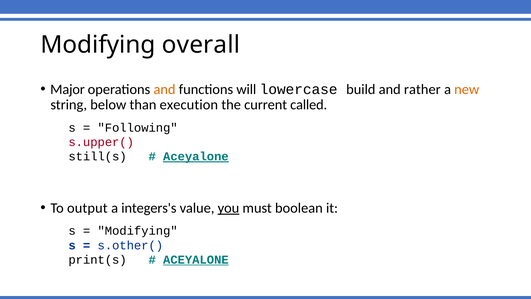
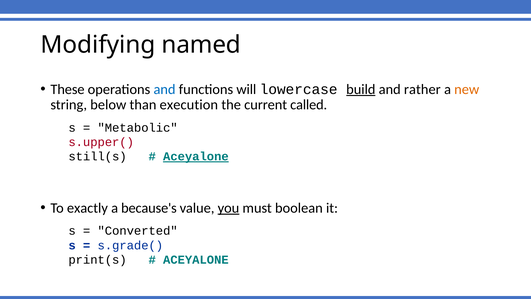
overall: overall -> named
Major: Major -> These
and at (165, 89) colour: orange -> blue
build underline: none -> present
Following: Following -> Metabolic
output: output -> exactly
integers's: integers's -> because's
Modifying at (138, 231): Modifying -> Converted
s.other(: s.other( -> s.grade(
ACEYALONE at (196, 260) underline: present -> none
